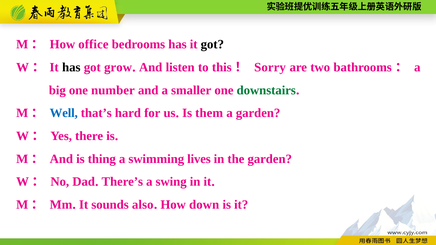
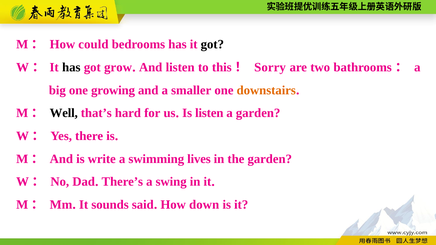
office: office -> could
number: number -> growing
downstairs colour: green -> orange
Well colour: blue -> black
Is them: them -> listen
thing: thing -> write
also: also -> said
